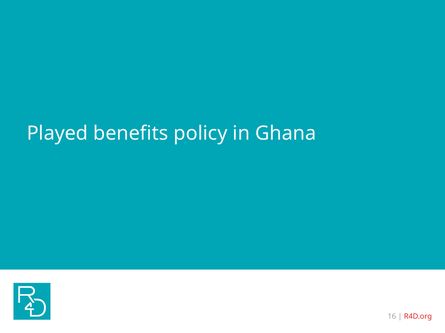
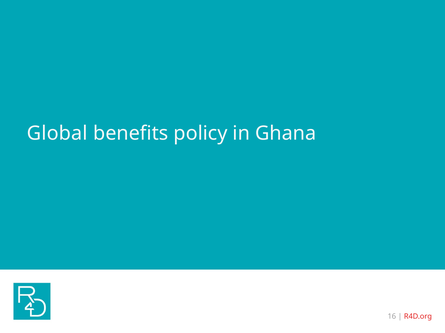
Played: Played -> Global
